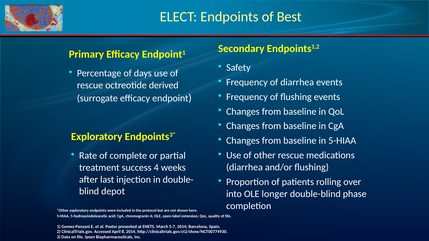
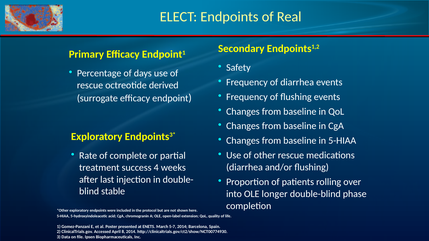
Best: Best -> Real
depot: depot -> stable
